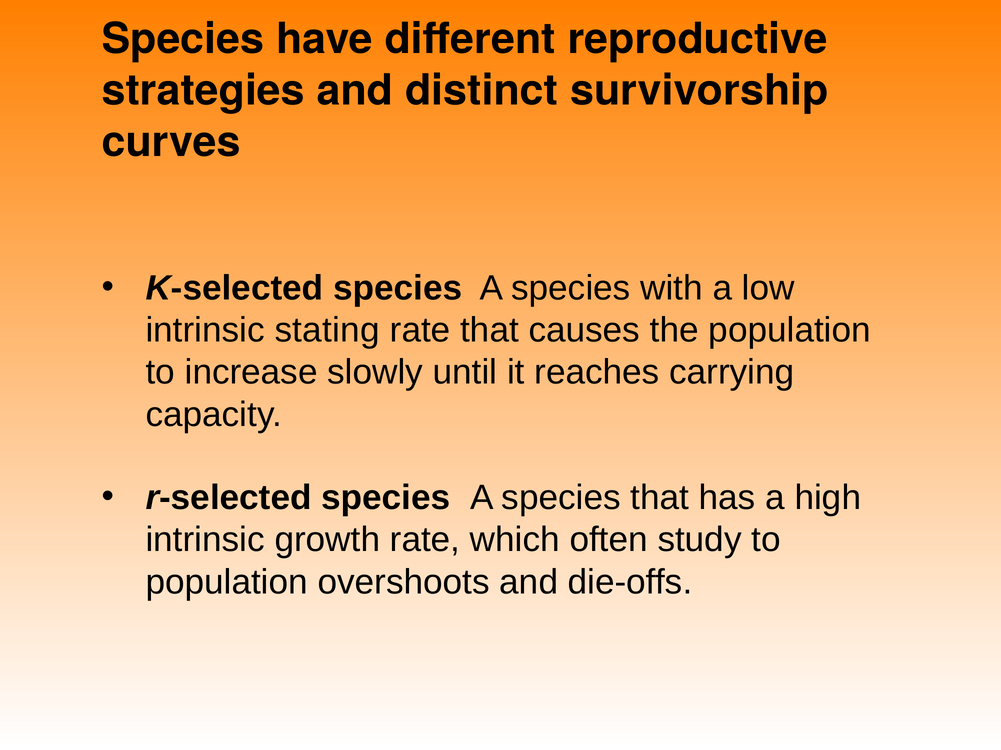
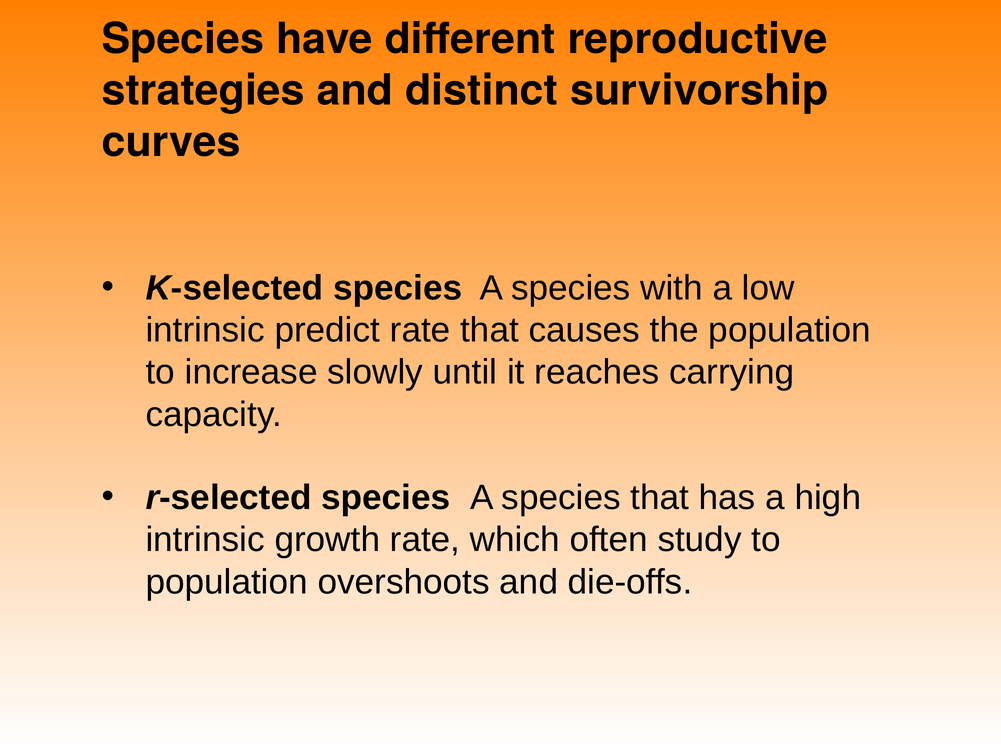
stating: stating -> predict
